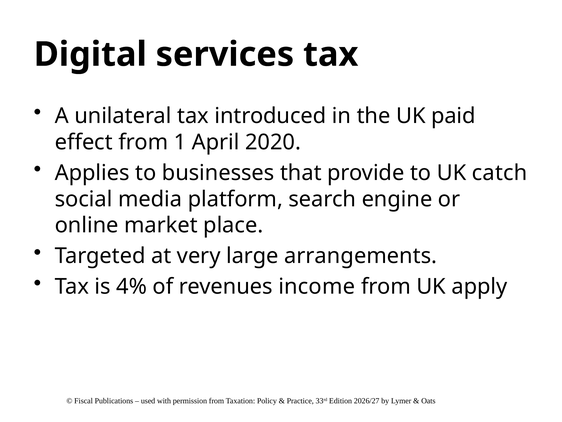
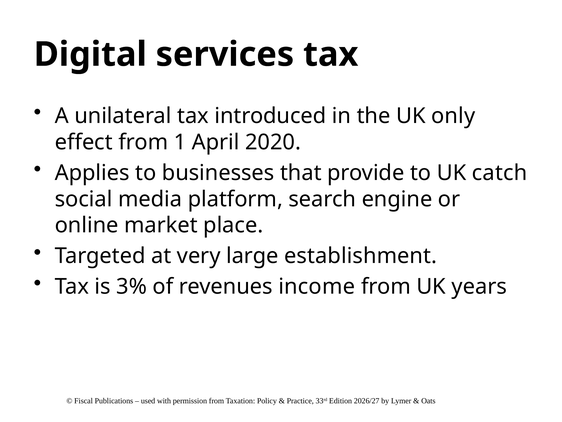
paid: paid -> only
arrangements: arrangements -> establishment
4%: 4% -> 3%
apply: apply -> years
